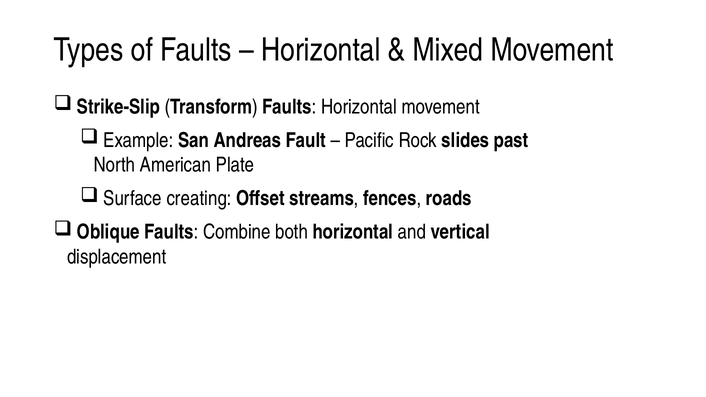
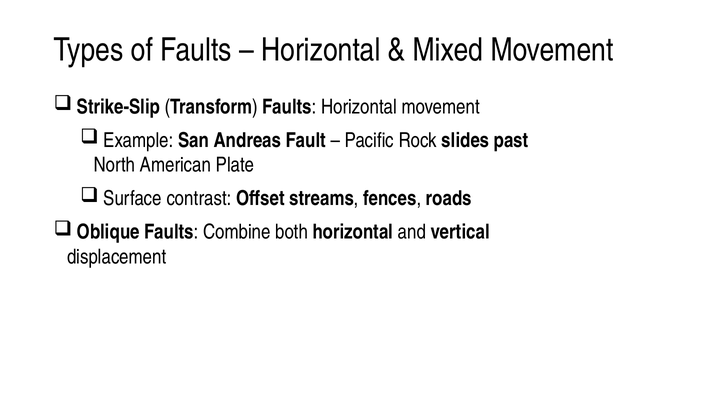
creating: creating -> contrast
